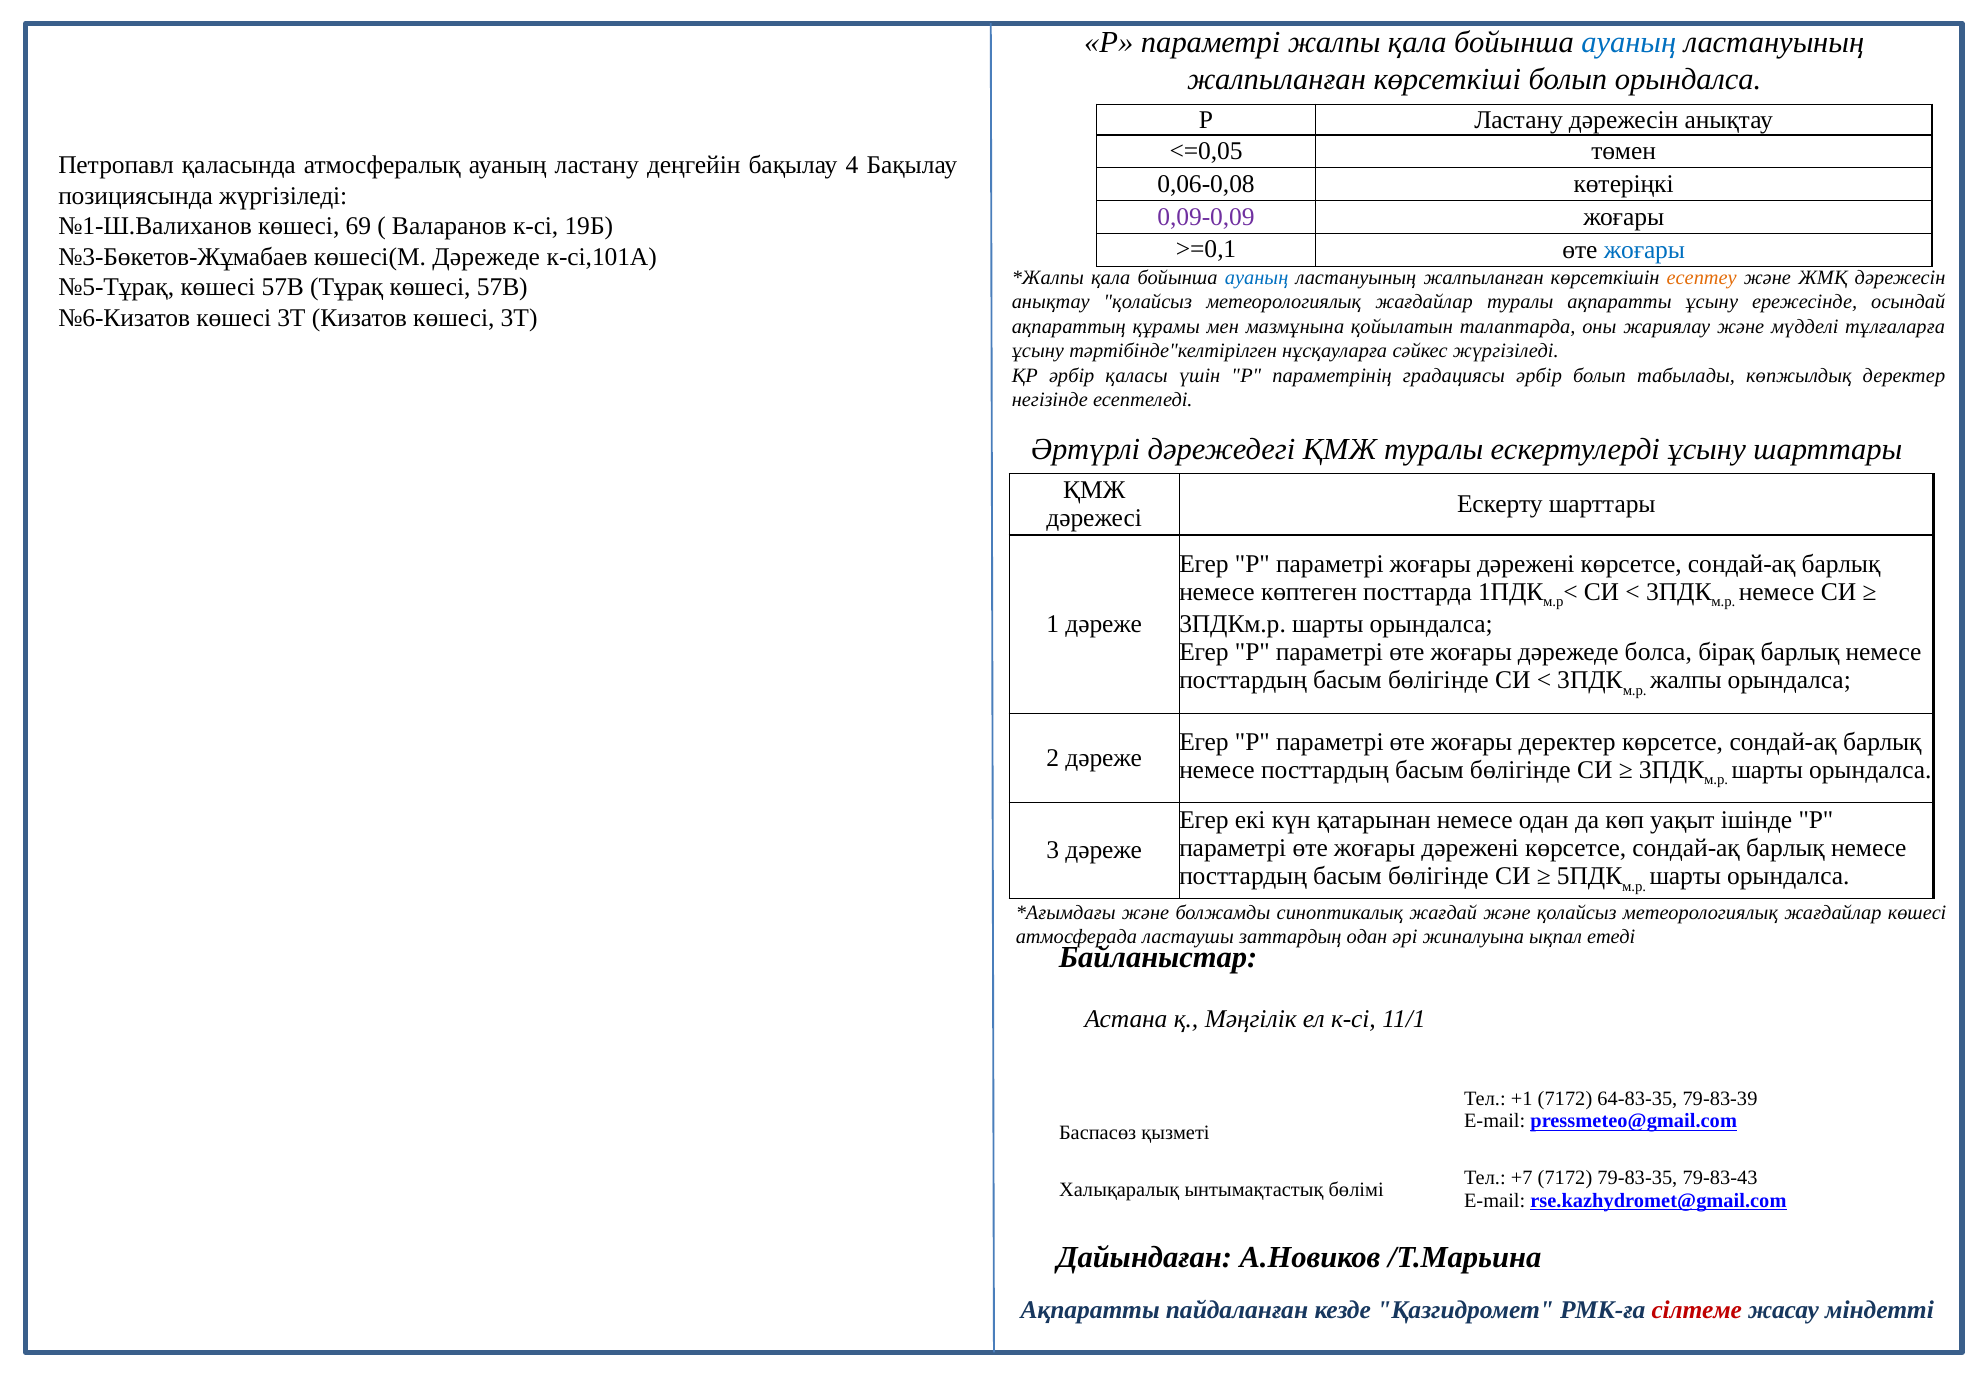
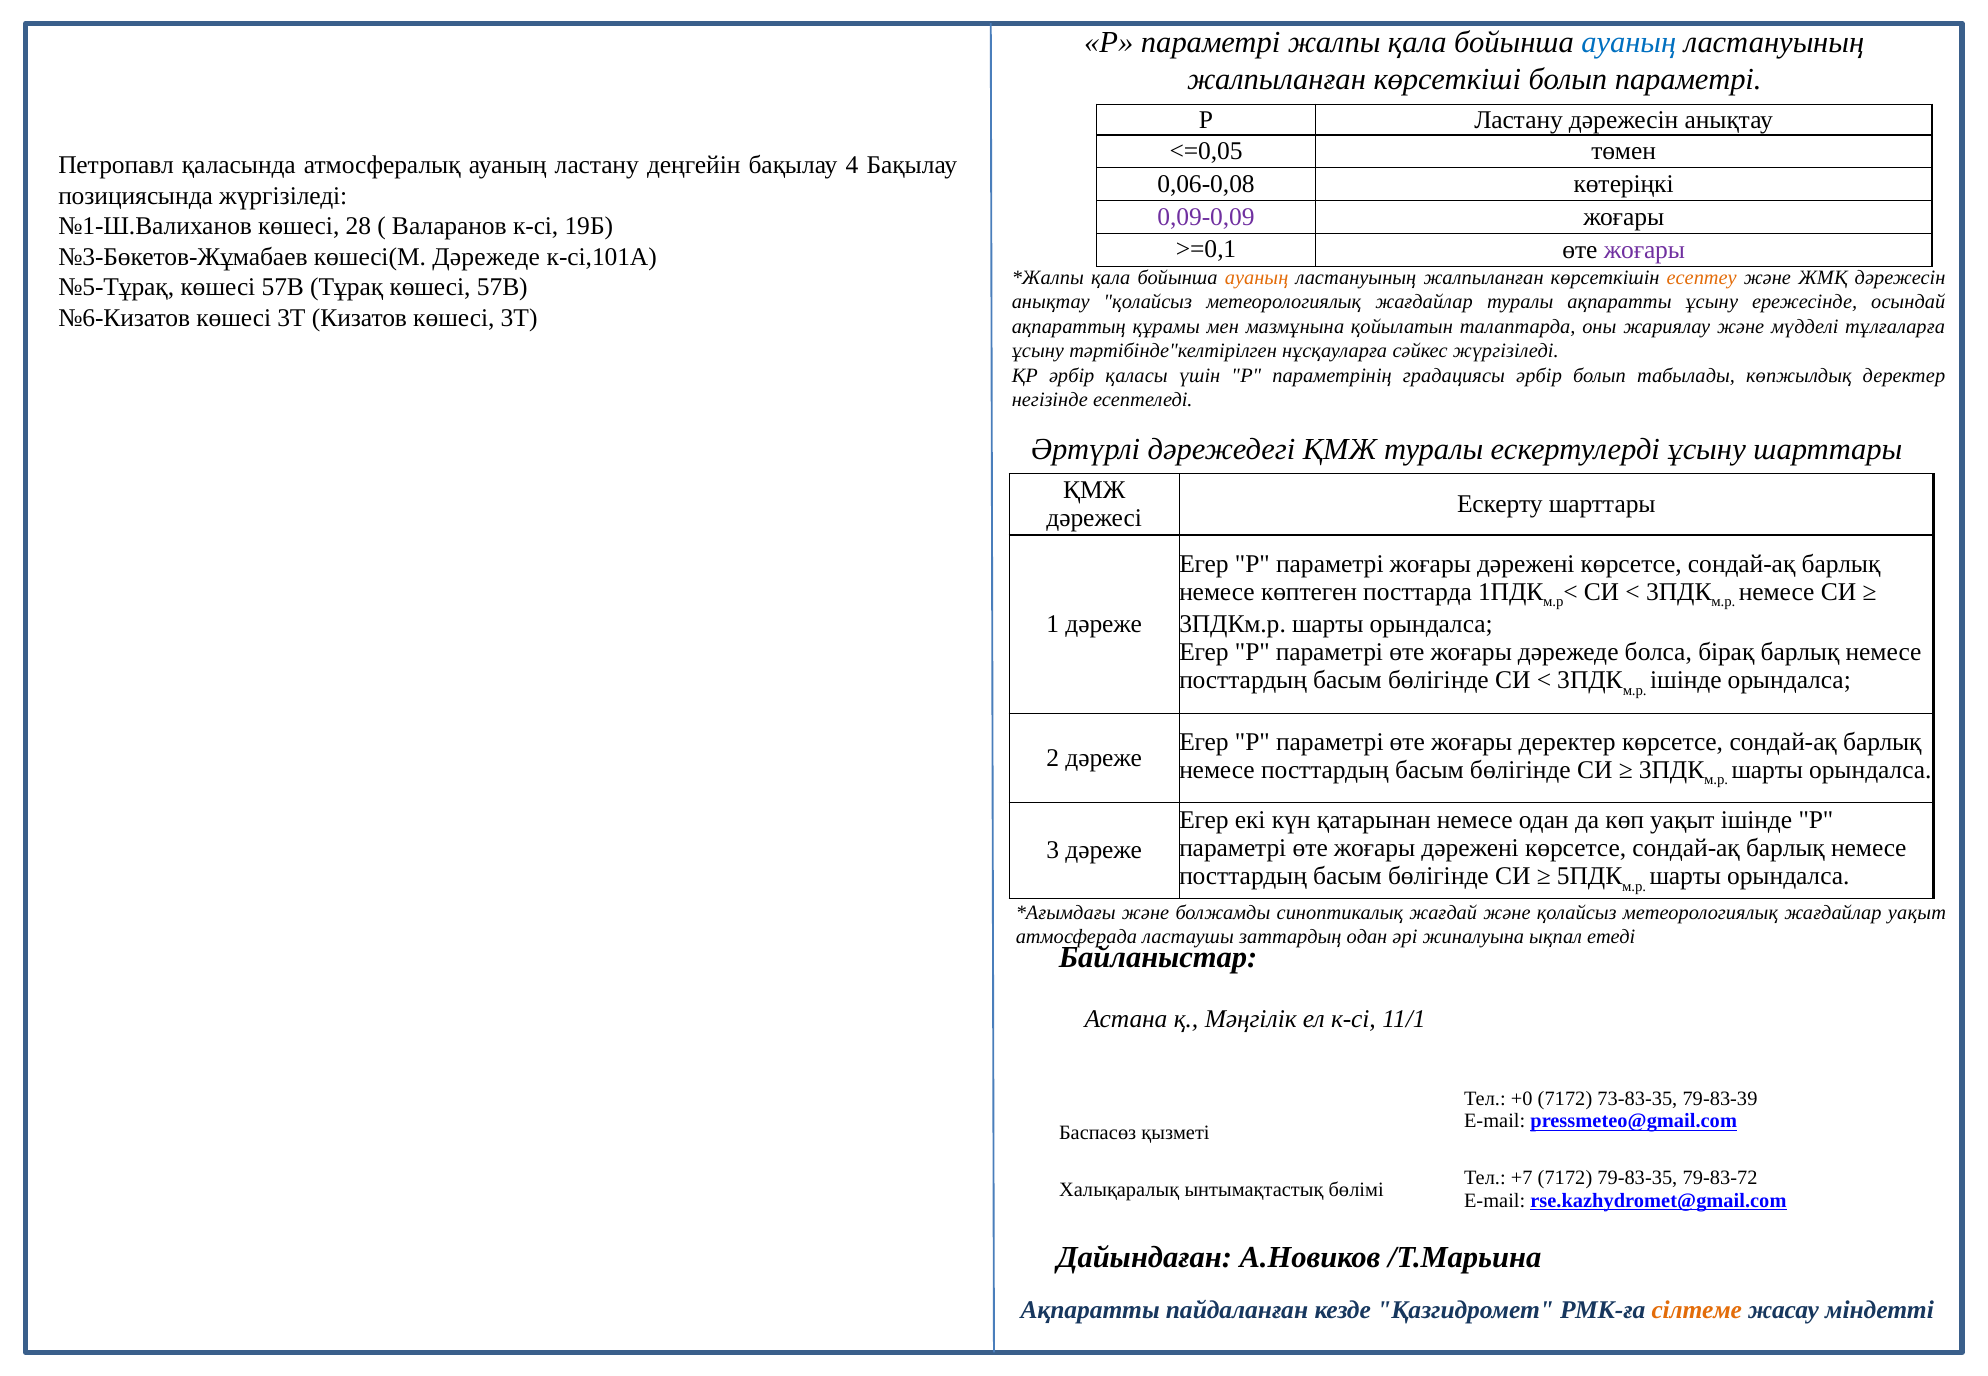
болып орындалса: орындалса -> параметрі
69: 69 -> 28
жоғары at (1644, 250) colour: blue -> purple
ауаның at (1257, 278) colour: blue -> orange
жалпы at (1686, 681): жалпы -> ішінде
жағдайлар көшесі: көшесі -> уақыт
+1: +1 -> +0
64-83-35: 64-83-35 -> 73-83-35
79-83-43: 79-83-43 -> 79-83-72
сілтеме colour: red -> orange
